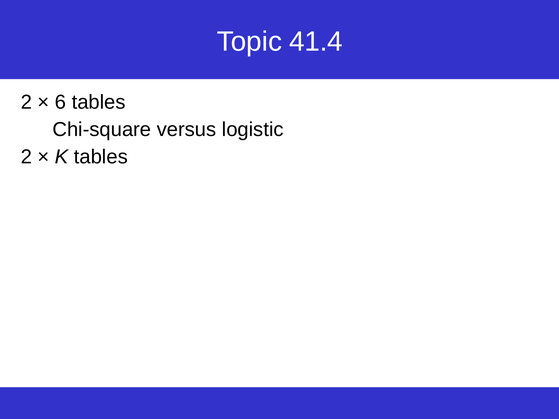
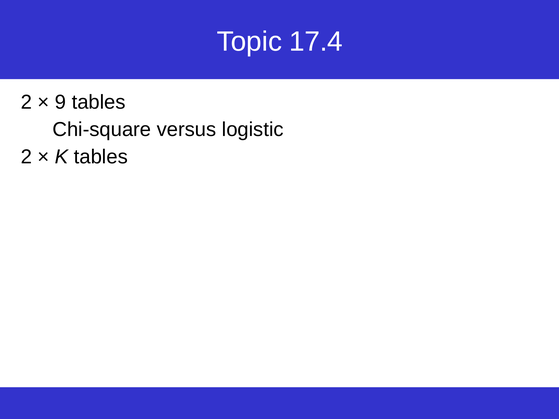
41.4: 41.4 -> 17.4
6: 6 -> 9
